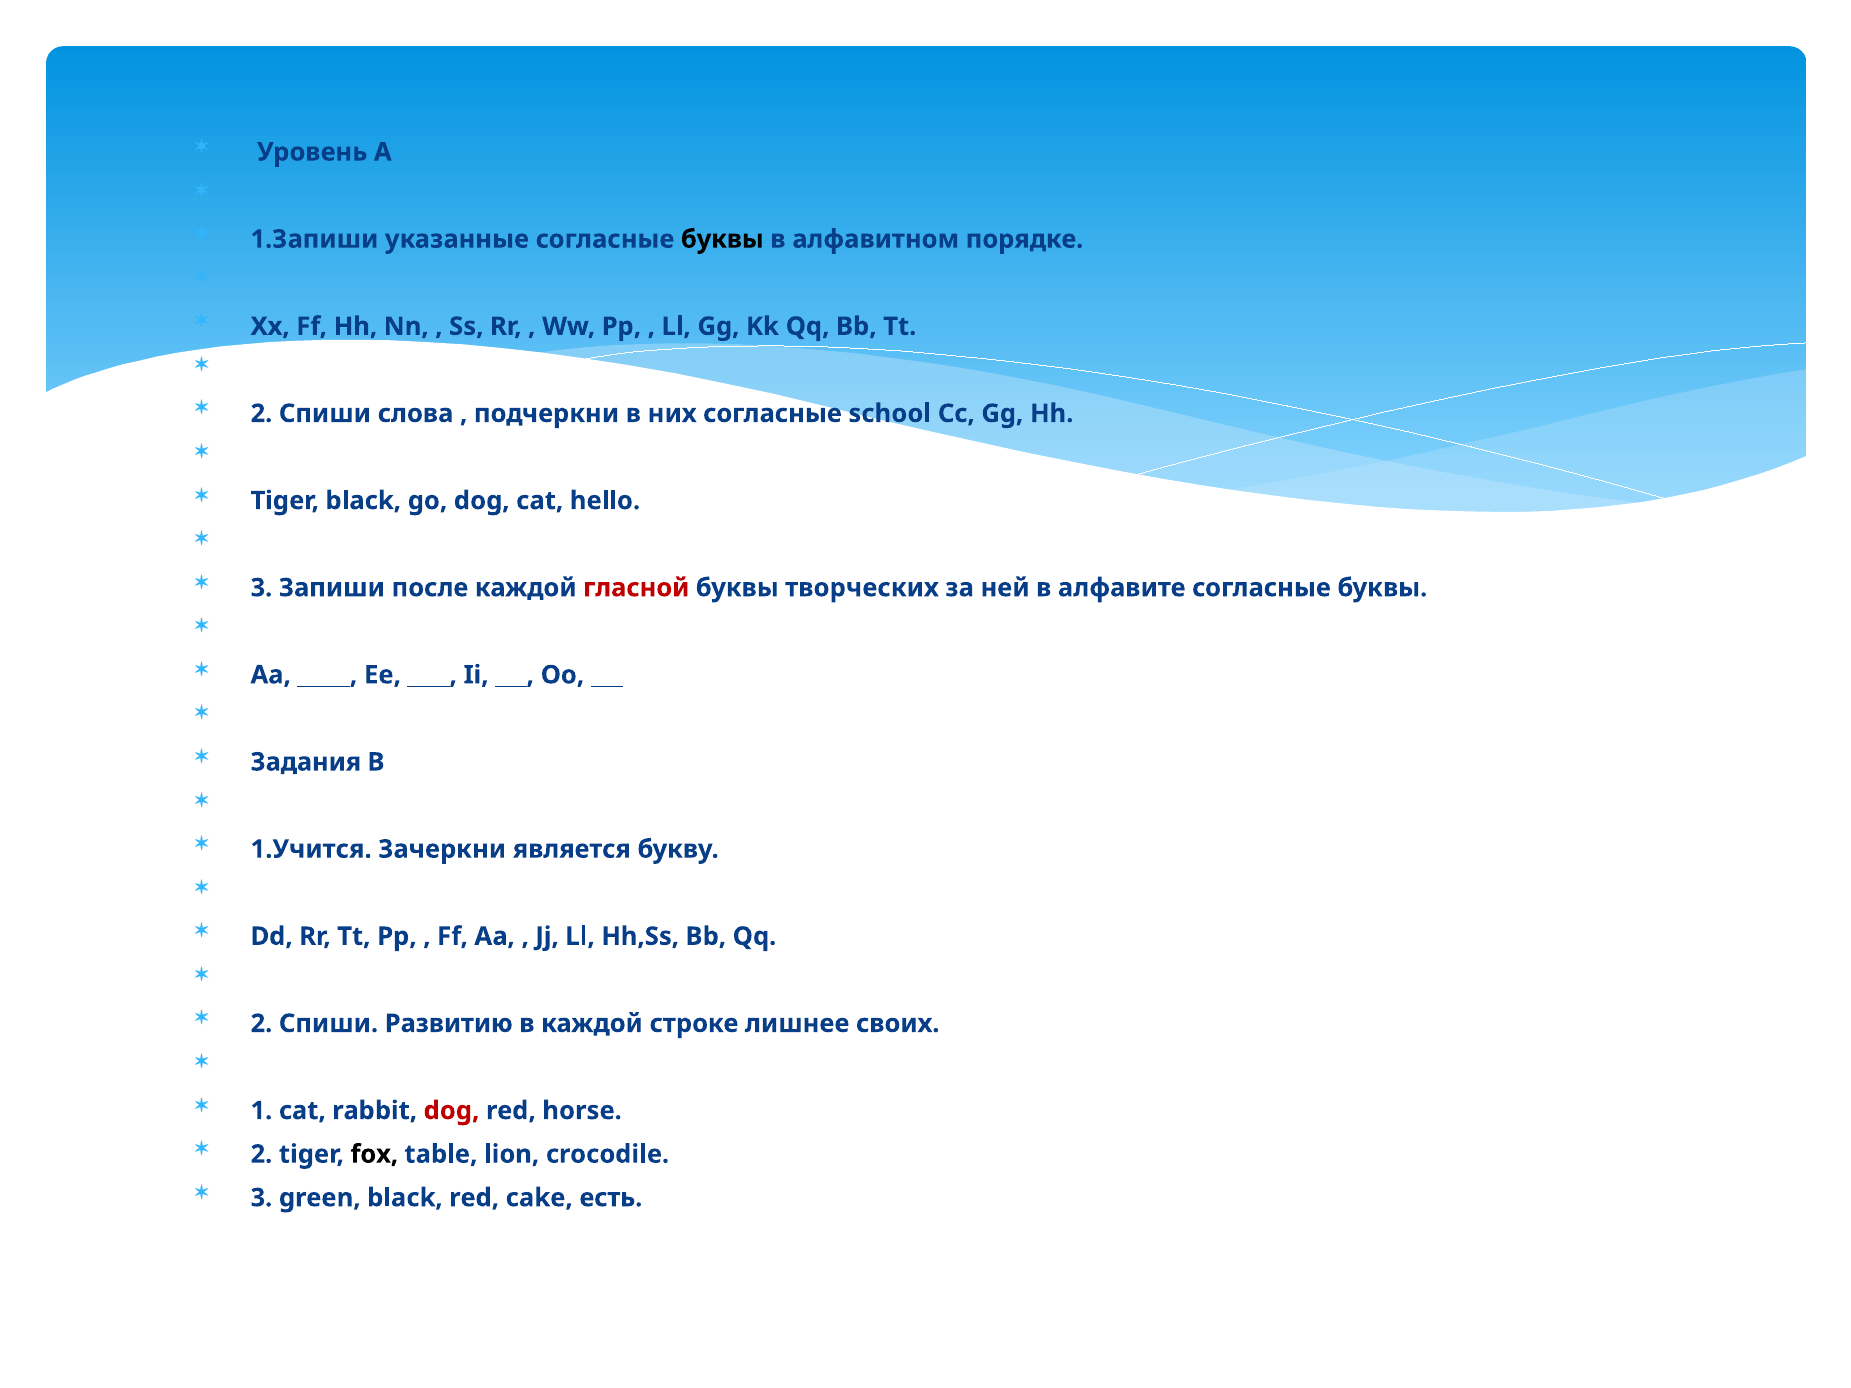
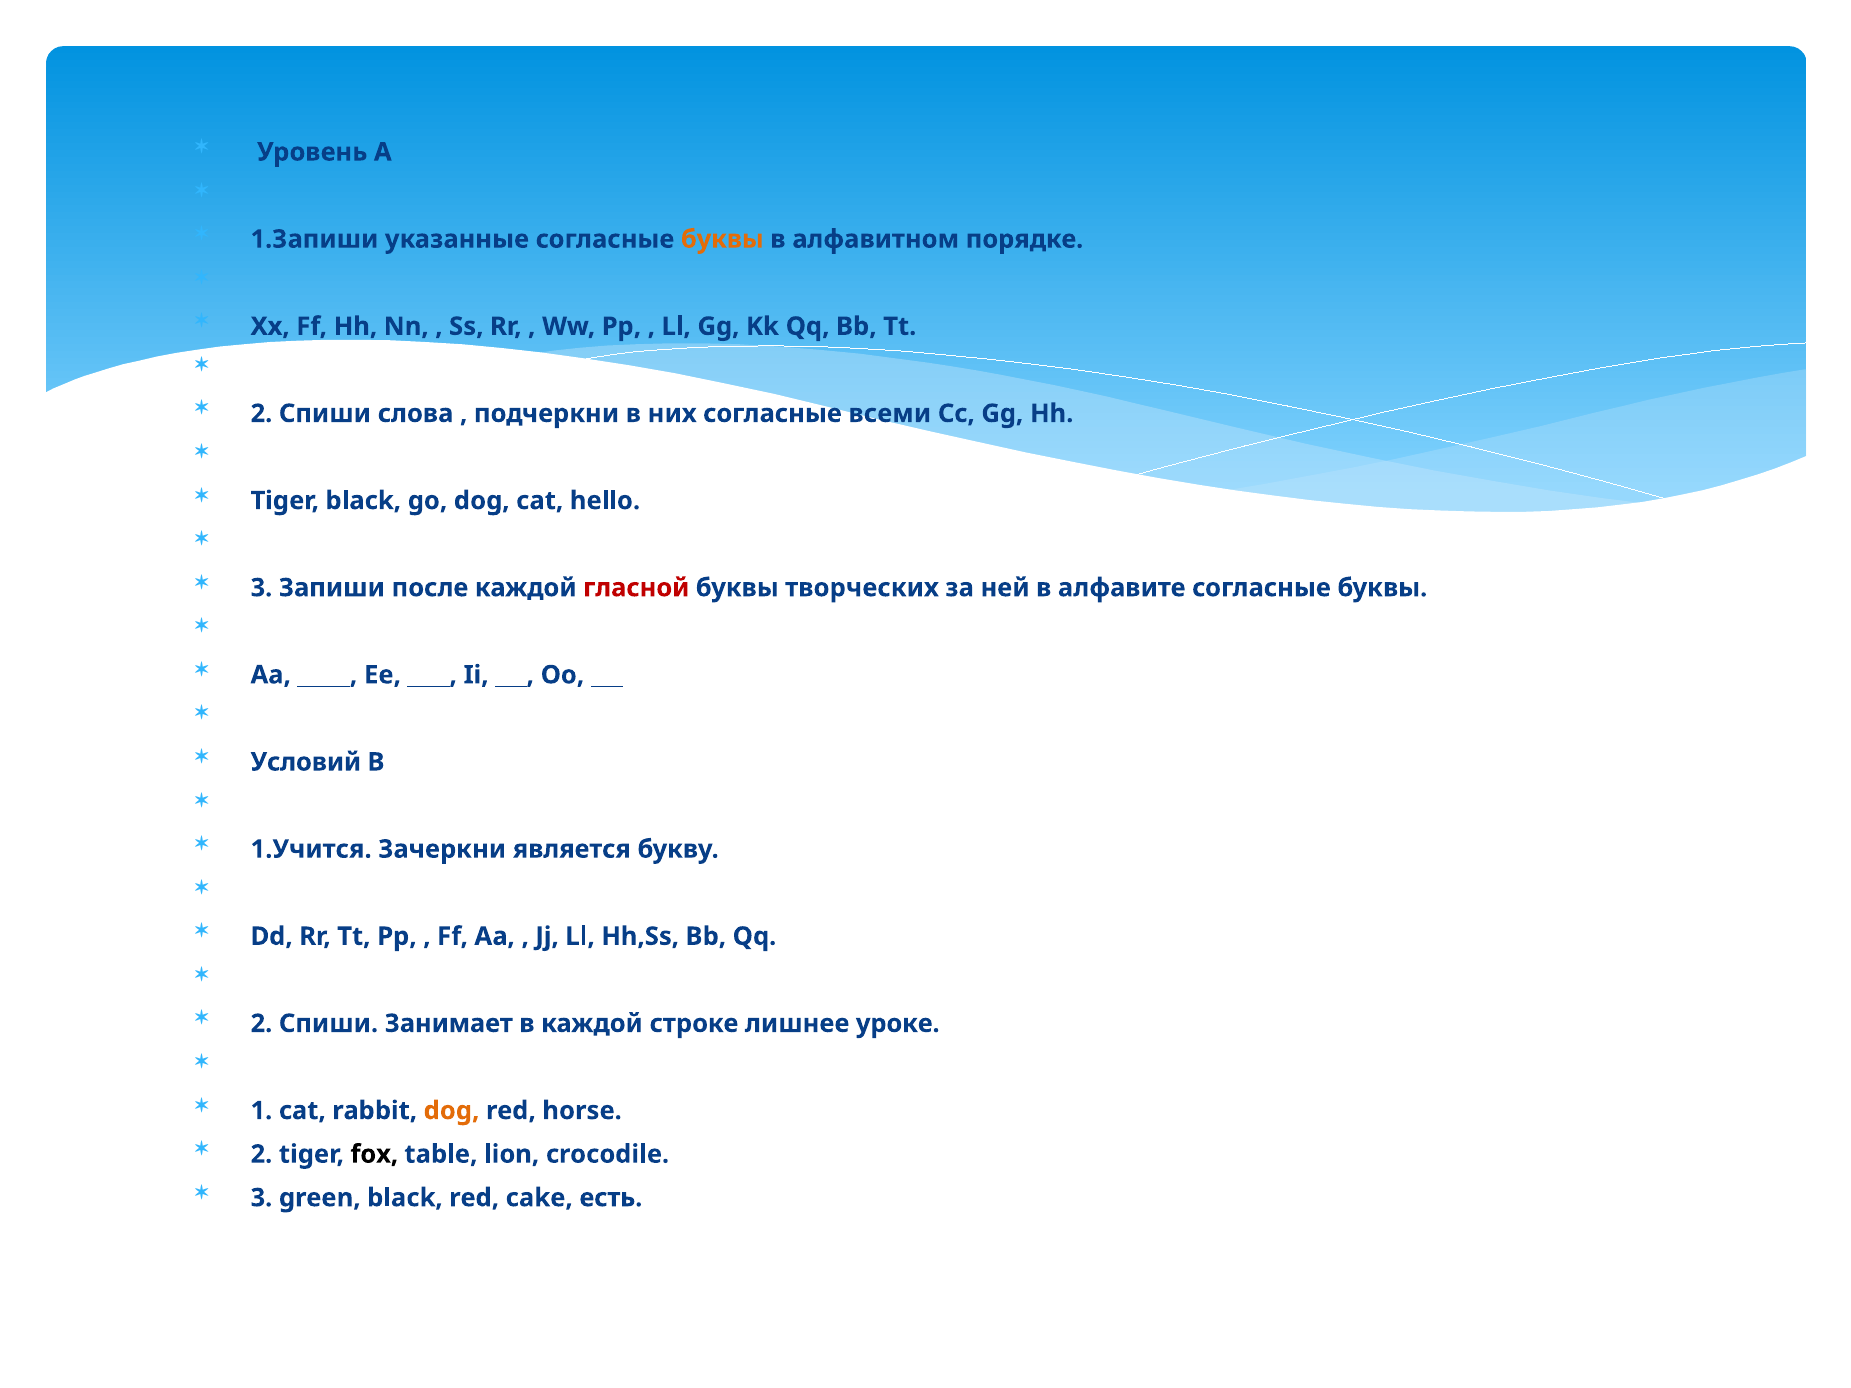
буквы at (722, 239) colour: black -> orange
school: school -> всеми
Задания: Задания -> Условий
Развитию: Развитию -> Занимает
своих: своих -> уроке
dog at (451, 1111) colour: red -> orange
